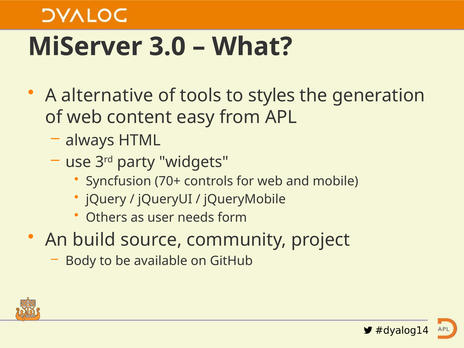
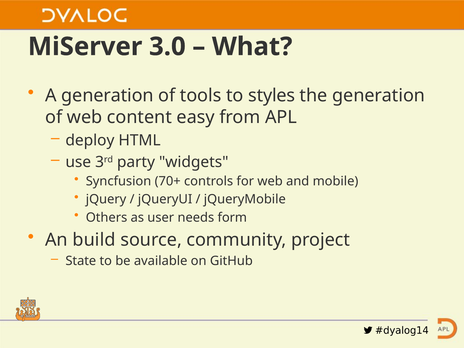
A alternative: alternative -> generation
always: always -> deploy
Body: Body -> State
